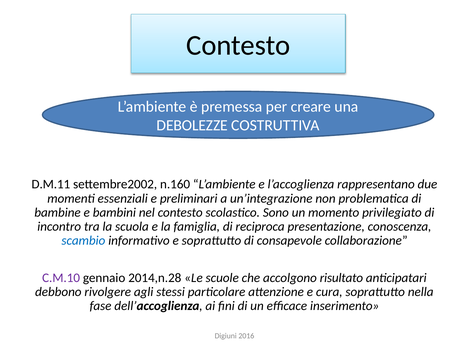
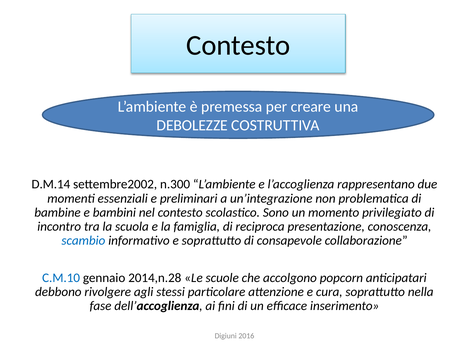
D.M.11: D.M.11 -> D.M.14
n.160: n.160 -> n.300
C.M.10 colour: purple -> blue
risultato: risultato -> popcorn
